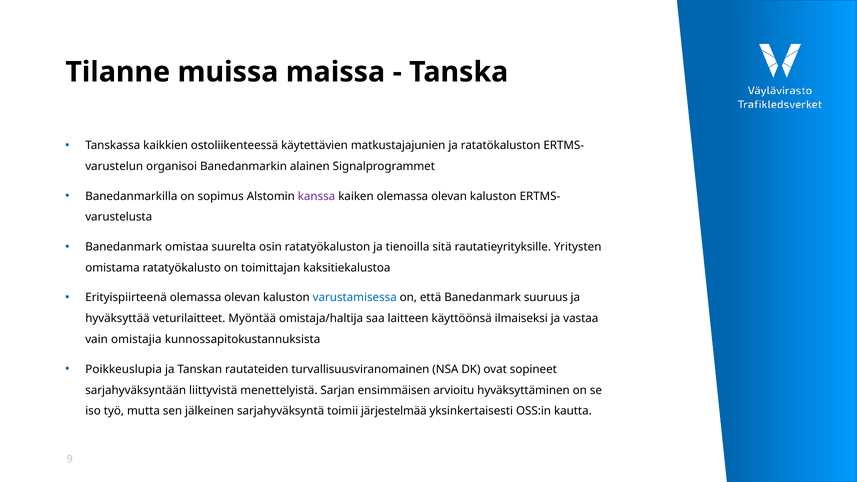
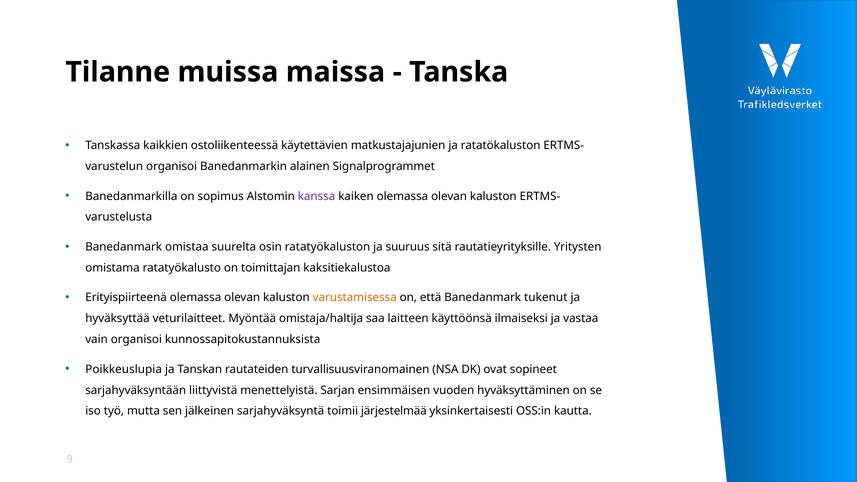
tienoilla: tienoilla -> suuruus
varustamisessa colour: blue -> orange
suuruus: suuruus -> tukenut
vain omistajia: omistajia -> organisoi
arvioitu: arvioitu -> vuoden
